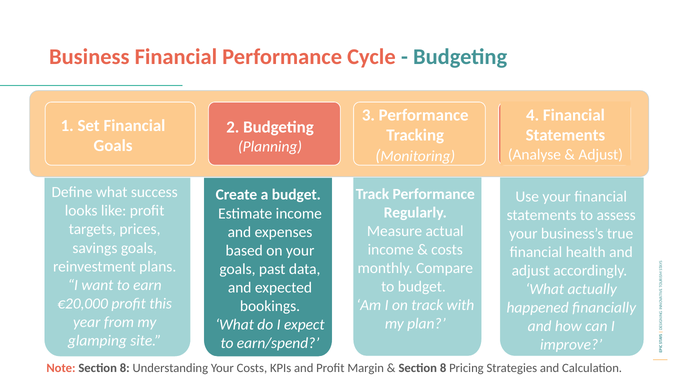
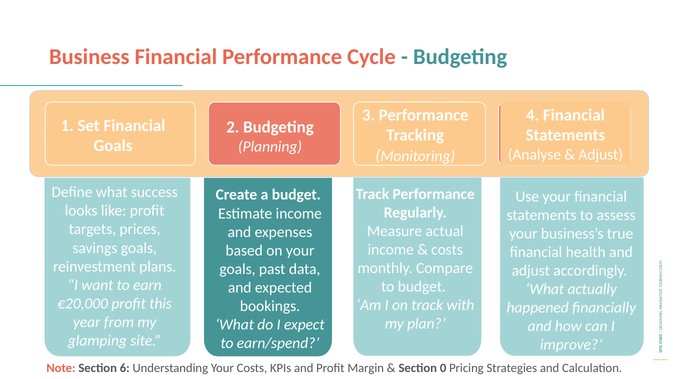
Note Section 8: 8 -> 6
8 at (443, 368): 8 -> 0
